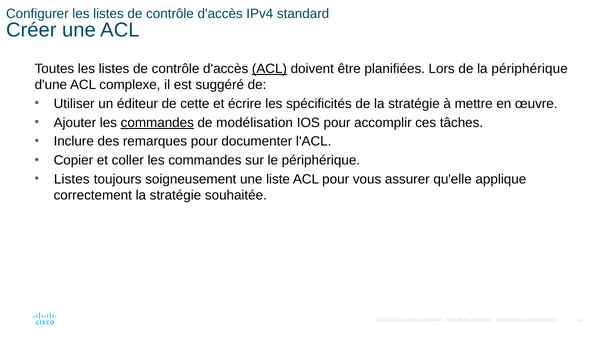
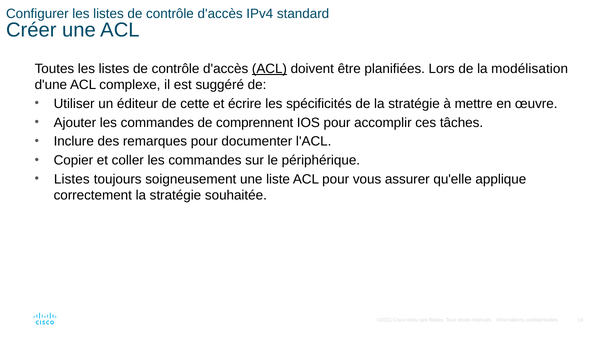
la périphérique: périphérique -> modélisation
commandes at (157, 123) underline: present -> none
modélisation: modélisation -> comprennent
